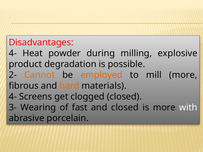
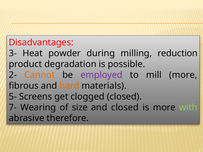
4- at (13, 53): 4- -> 3-
explosive: explosive -> reduction
employed colour: orange -> purple
4- at (13, 97): 4- -> 5-
3-: 3- -> 7-
fast: fast -> size
with colour: white -> light green
porcelain: porcelain -> therefore
